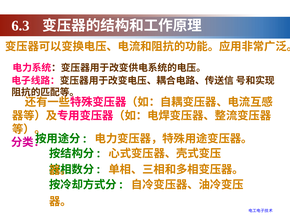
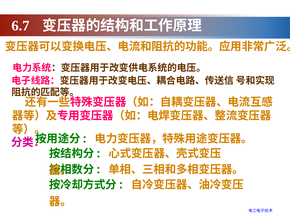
6.3: 6.3 -> 6.7
